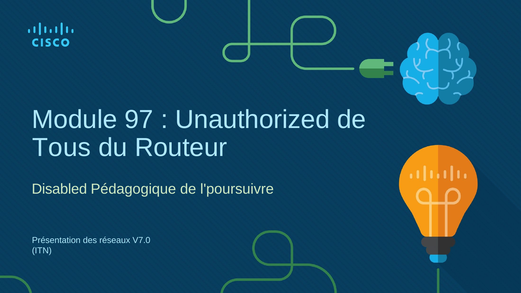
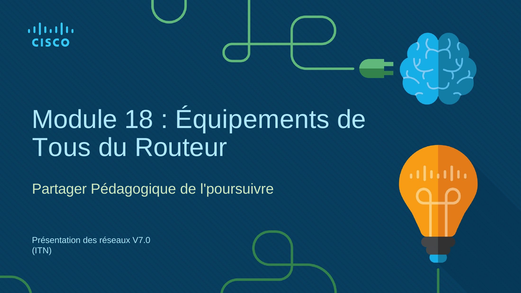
97: 97 -> 18
Unauthorized: Unauthorized -> Équipements
Disabled: Disabled -> Partager
